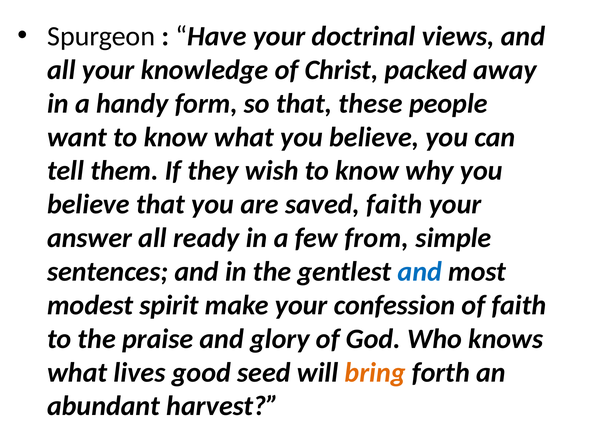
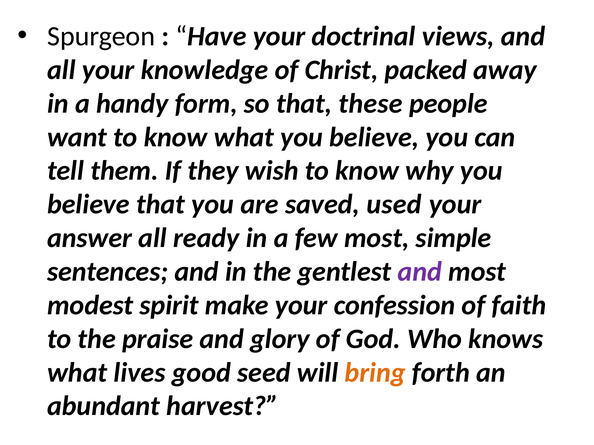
saved faith: faith -> used
few from: from -> most
and at (420, 272) colour: blue -> purple
